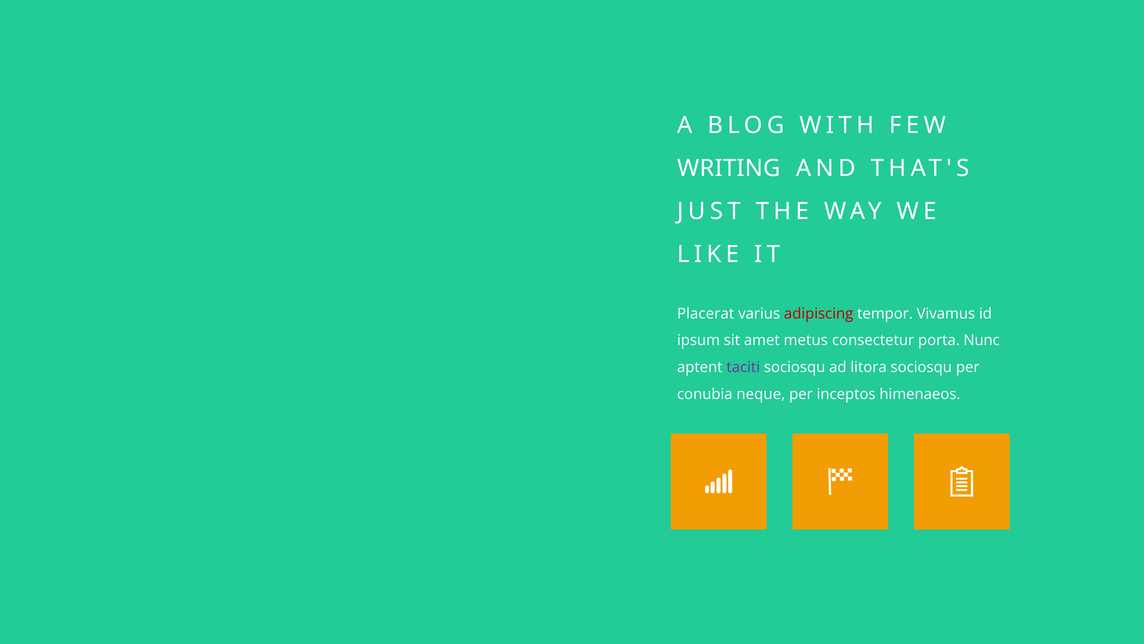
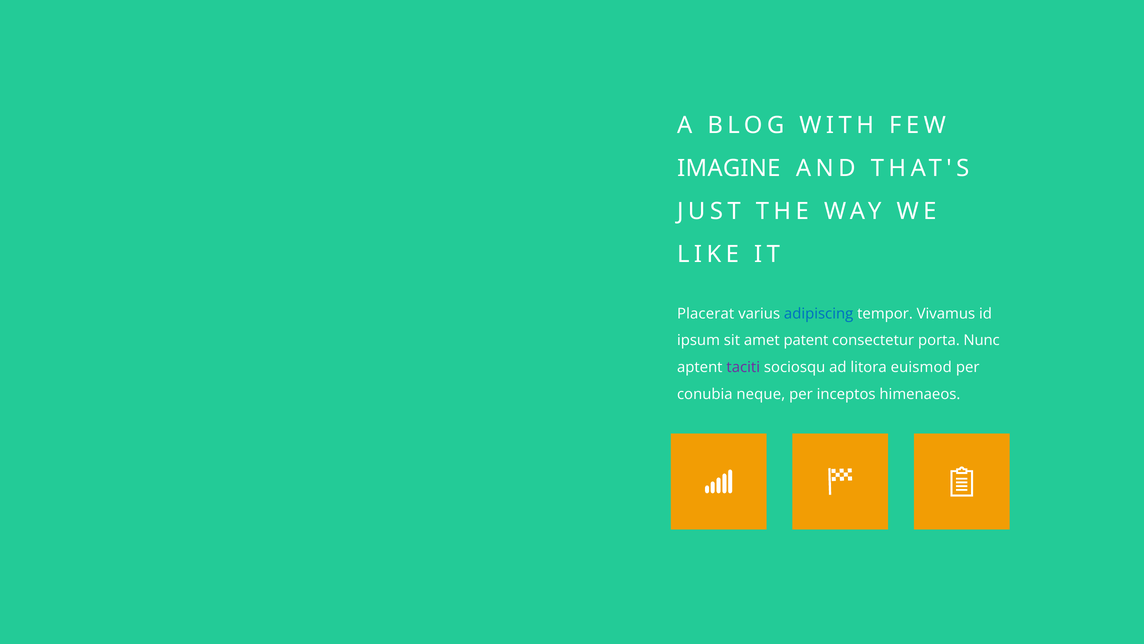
WRITING: WRITING -> IMAGINE
adipiscing colour: red -> blue
metus: metus -> patent
litora sociosqu: sociosqu -> euismod
